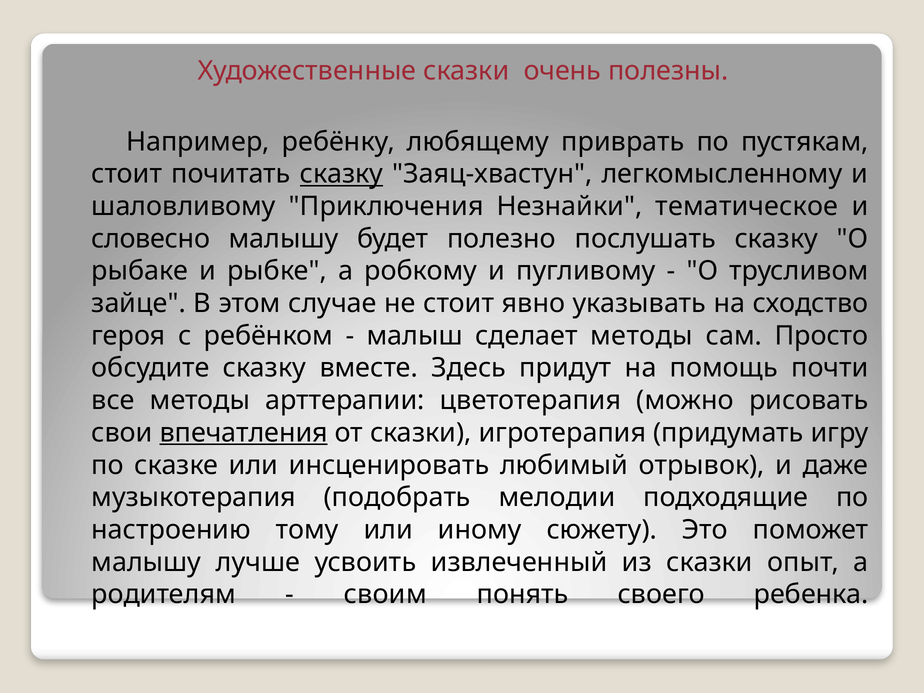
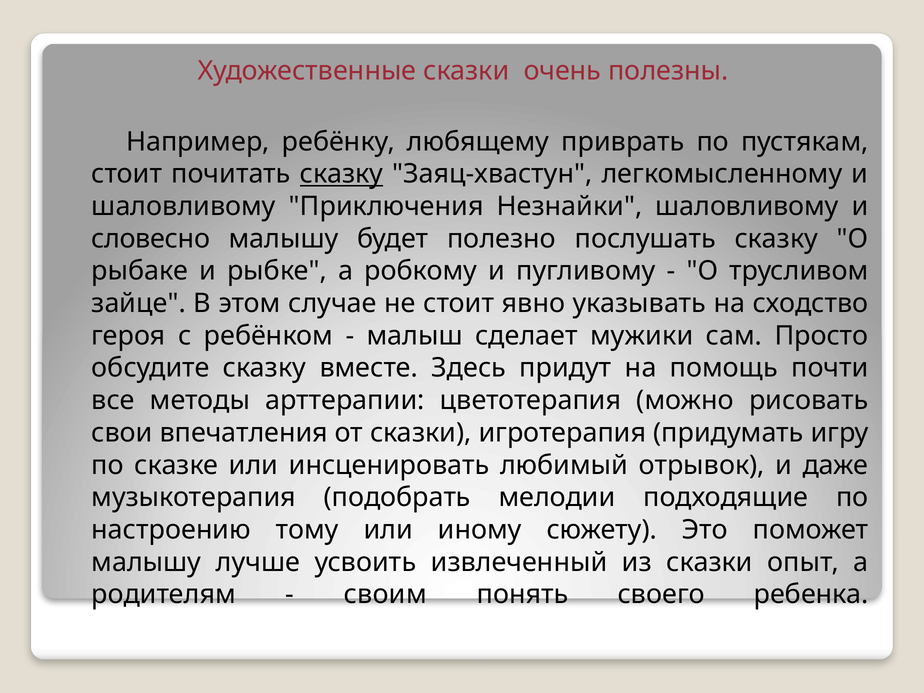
Незнайки тематическое: тематическое -> шаловливому
сделает методы: методы -> мужики
впечатления underline: present -> none
